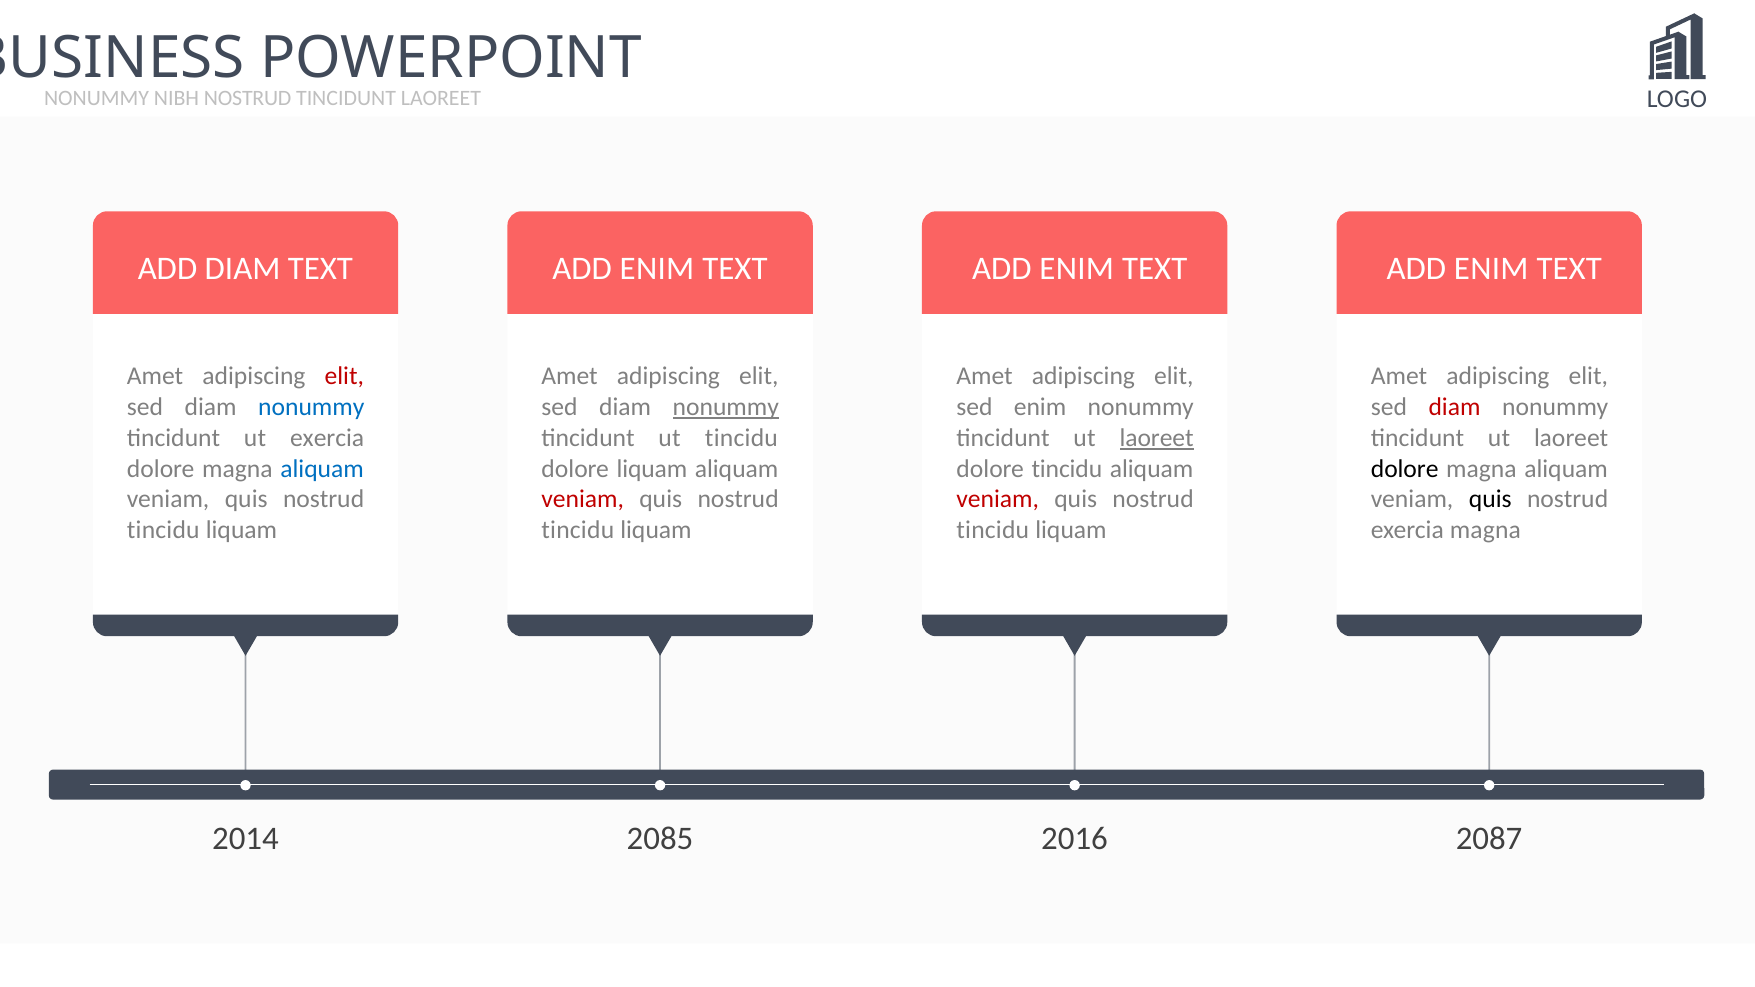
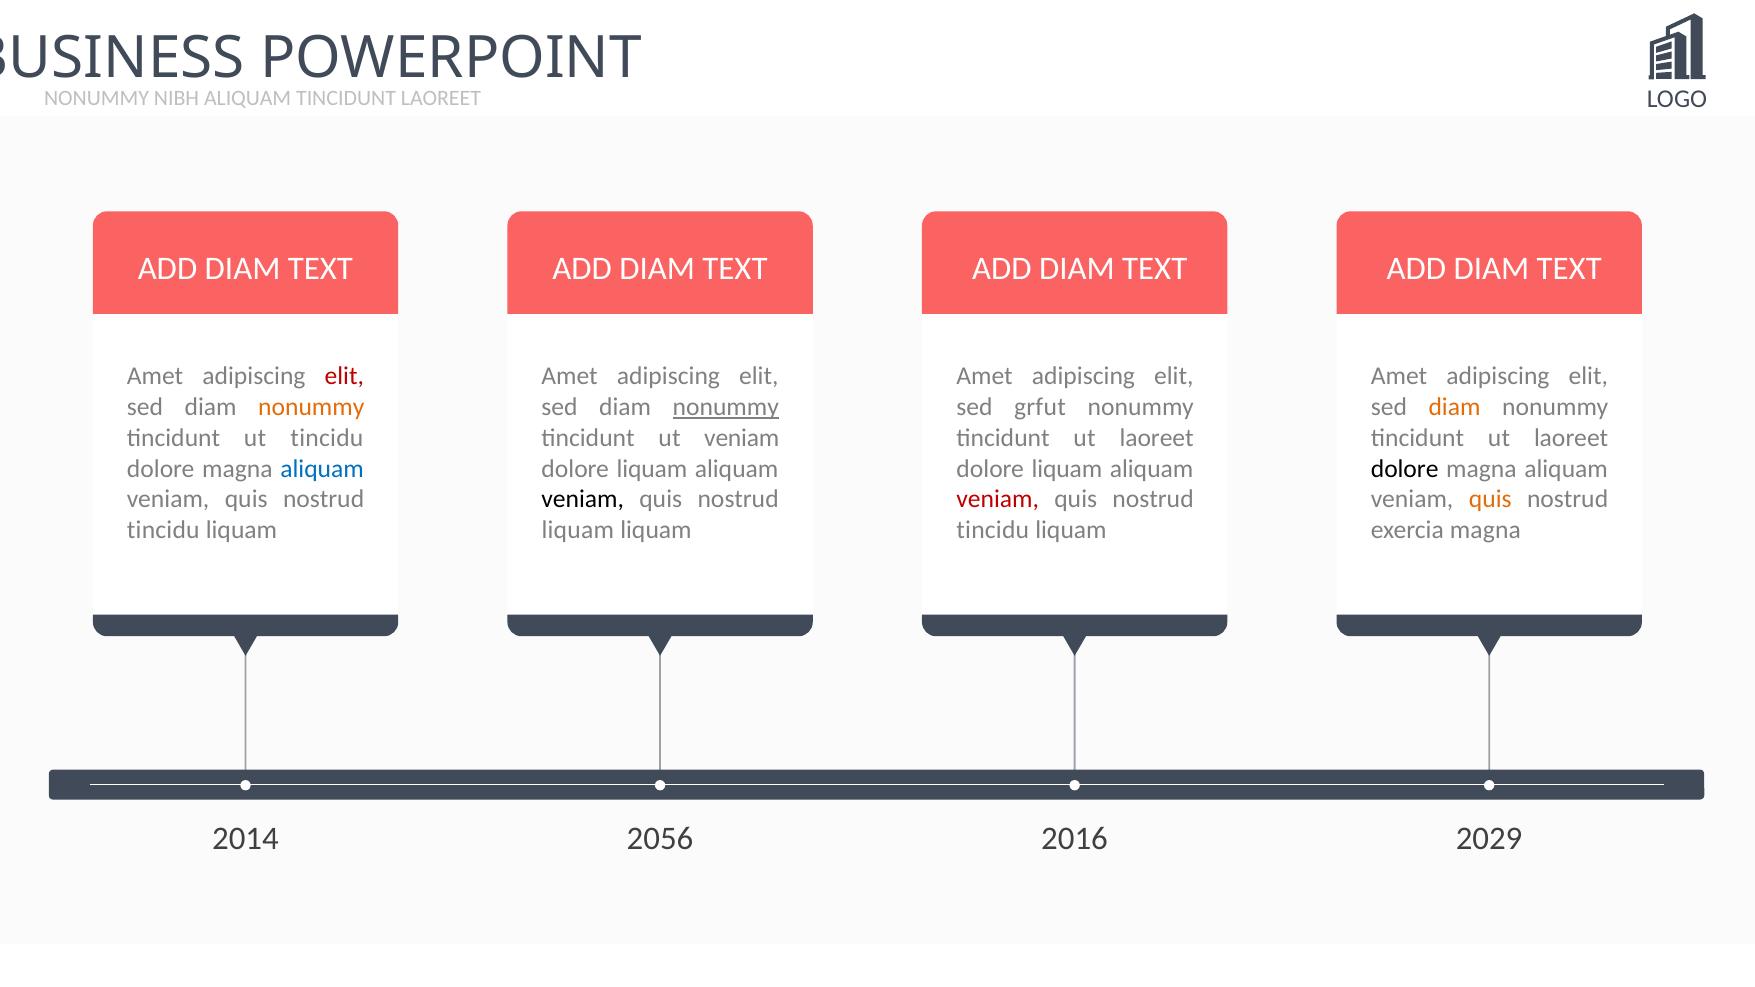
NOSTRUD at (248, 98): NOSTRUD -> ALIQUAM
ENIM at (657, 269): ENIM -> DIAM
ENIM at (1077, 269): ENIM -> DIAM
ENIM at (1491, 269): ENIM -> DIAM
nonummy at (311, 407) colour: blue -> orange
sed enim: enim -> grfut
diam at (1455, 407) colour: red -> orange
ut exercia: exercia -> tincidu
ut tincidu: tincidu -> veniam
laoreet at (1157, 438) underline: present -> none
tincidu at (1067, 469): tincidu -> liquam
veniam at (583, 499) colour: red -> black
quis at (1490, 499) colour: black -> orange
tincidu at (578, 530): tincidu -> liquam
2085: 2085 -> 2056
2087: 2087 -> 2029
